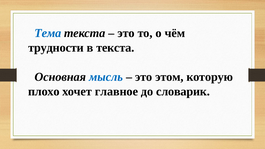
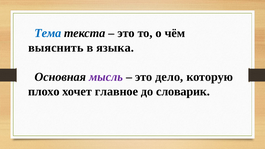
трудности: трудности -> выяснить
в текста: текста -> языка
мысль colour: blue -> purple
этом: этом -> дело
